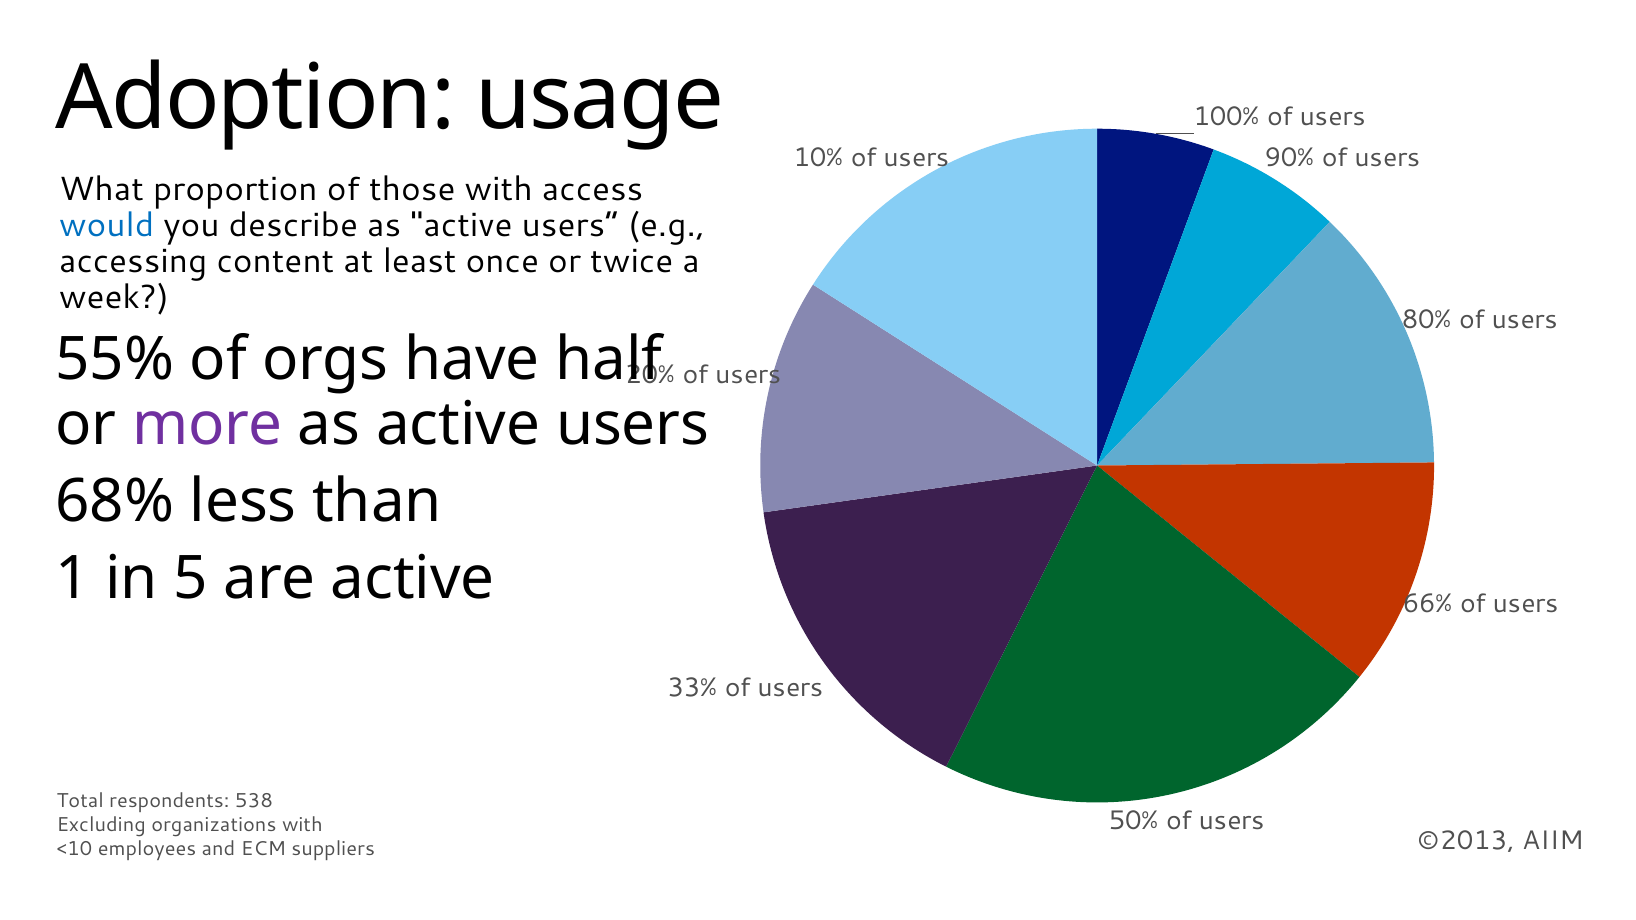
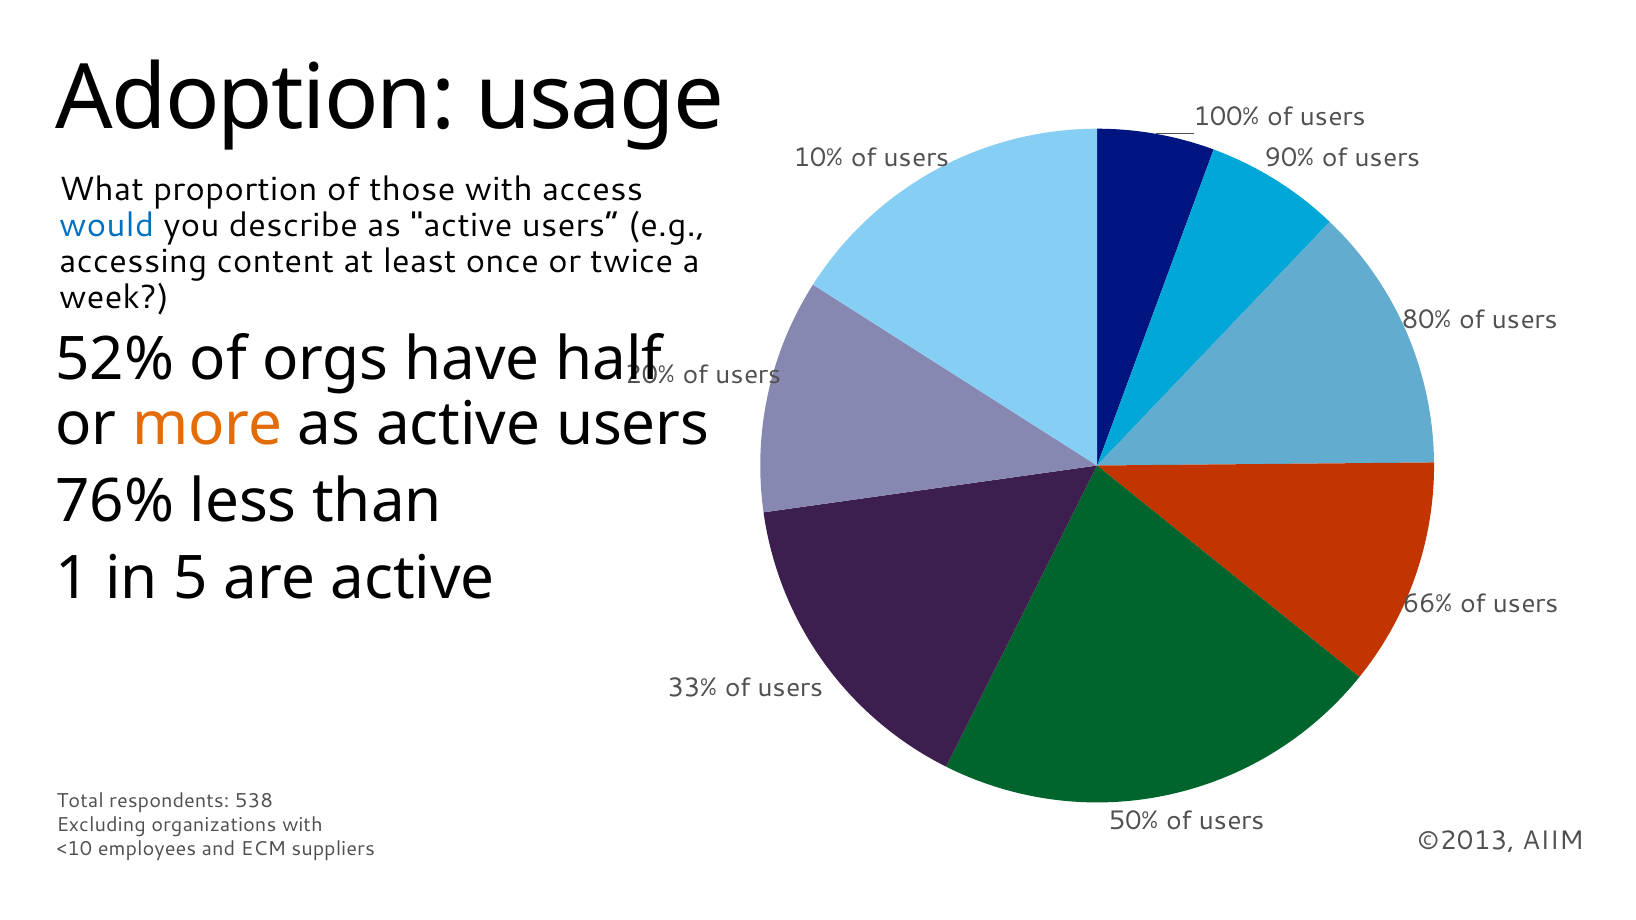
55%: 55% -> 52%
more colour: purple -> orange
68%: 68% -> 76%
